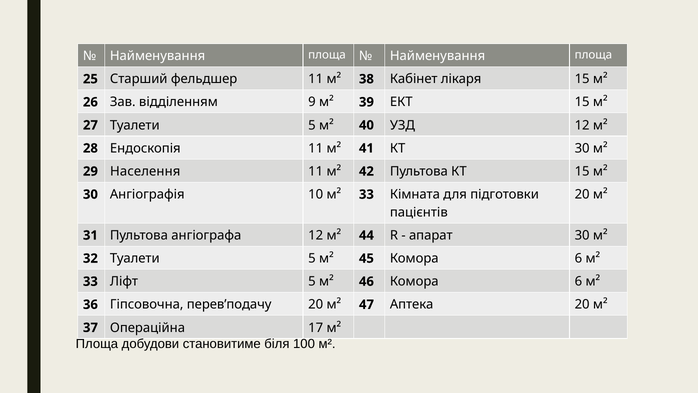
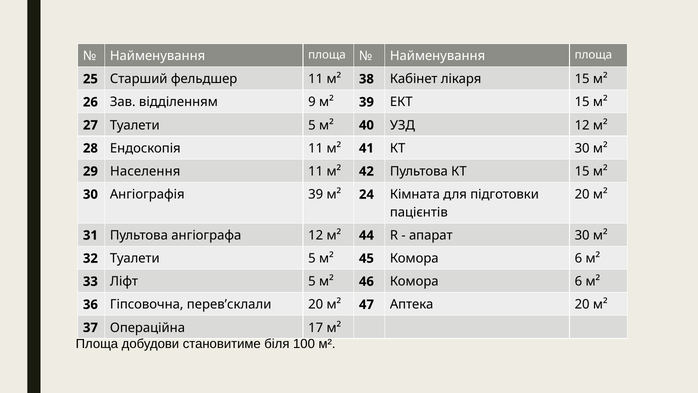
Ангіографія 10: 10 -> 39
33 at (366, 194): 33 -> 24
перев’подачу: перев’подачу -> перев’склали
